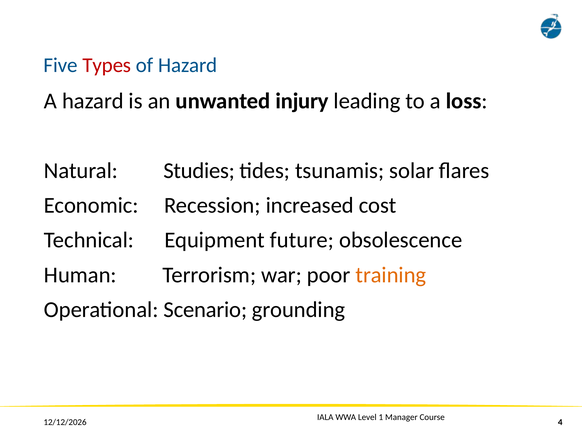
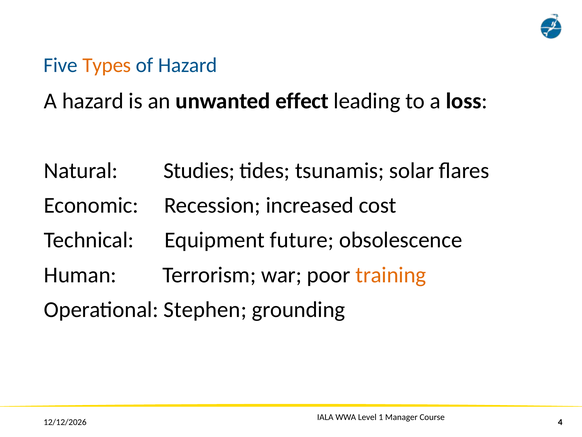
Types colour: red -> orange
injury: injury -> effect
Scenario: Scenario -> Stephen
